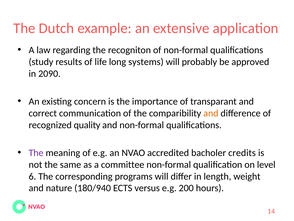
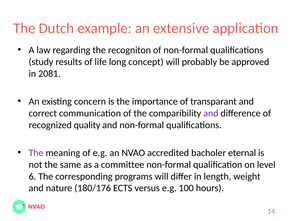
systems: systems -> concept
2090: 2090 -> 2081
and at (211, 113) colour: orange -> purple
credits: credits -> eternal
180/940: 180/940 -> 180/176
200: 200 -> 100
